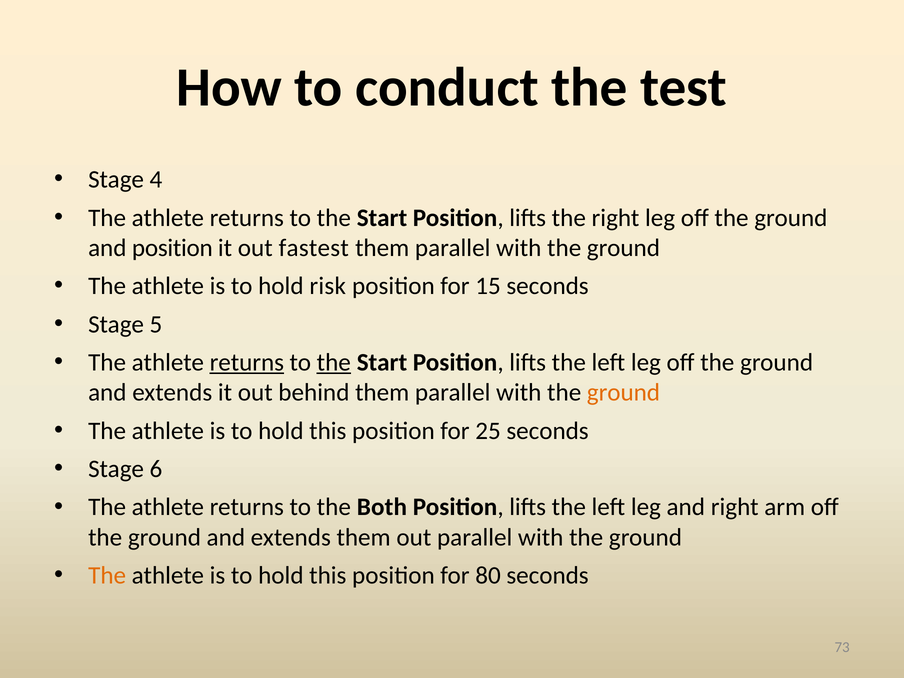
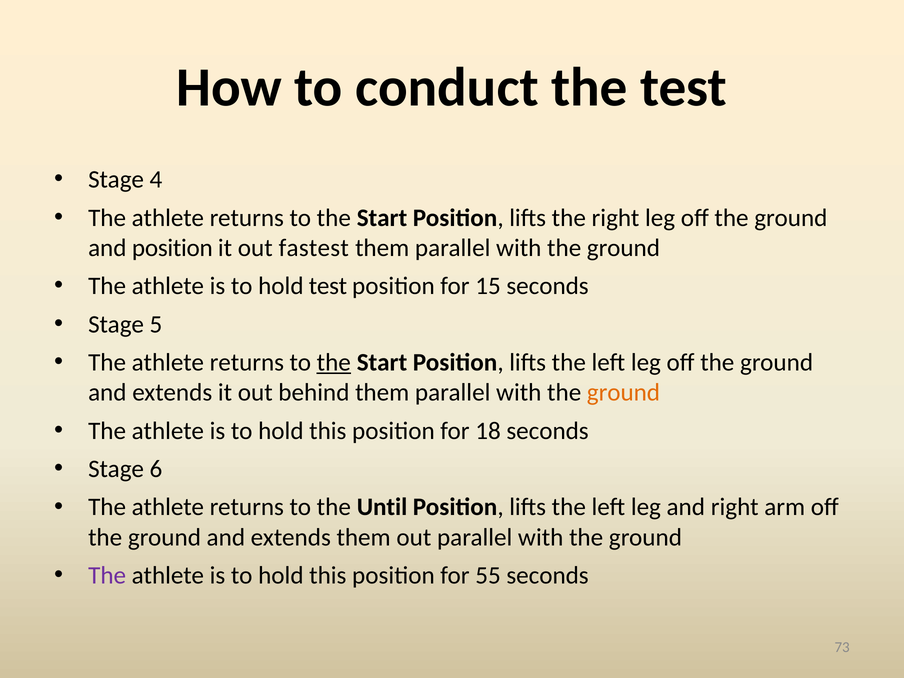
hold risk: risk -> test
returns at (247, 362) underline: present -> none
25: 25 -> 18
Both: Both -> Until
The at (107, 575) colour: orange -> purple
80: 80 -> 55
